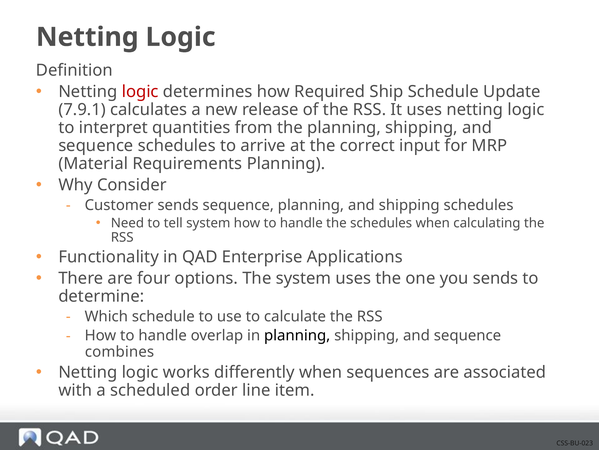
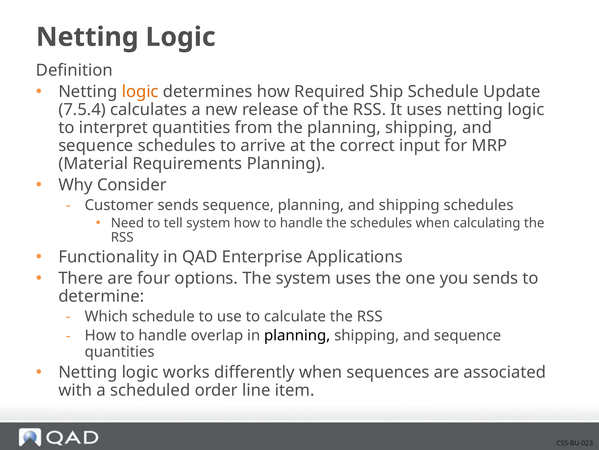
logic at (140, 92) colour: red -> orange
7.9.1: 7.9.1 -> 7.5.4
combines at (119, 351): combines -> quantities
